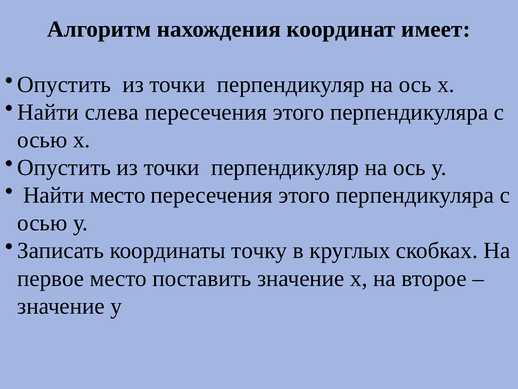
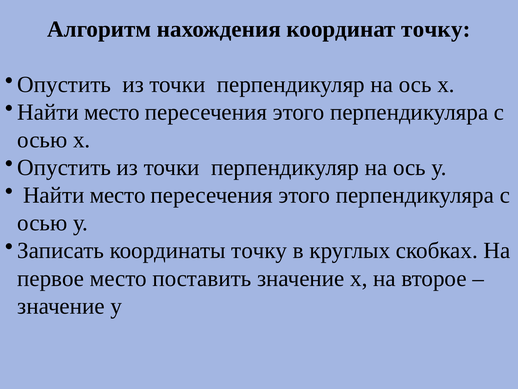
координат имеет: имеет -> точку
слева at (112, 112): слева -> место
